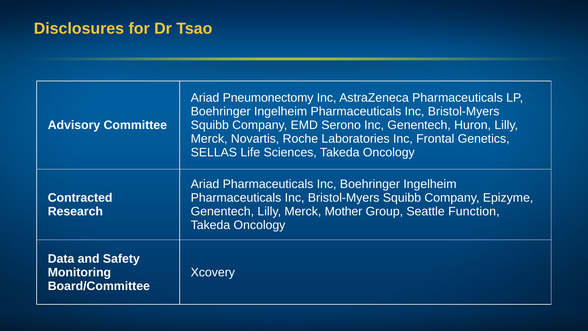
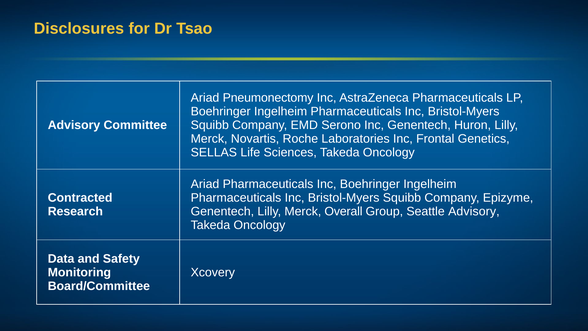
Mother: Mother -> Overall
Seattle Function: Function -> Advisory
